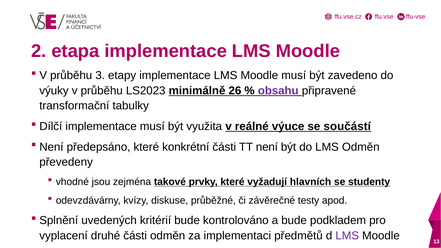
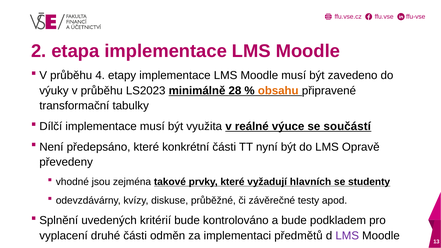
3: 3 -> 4
26: 26 -> 28
obsahu colour: purple -> orange
TT není: není -> nyní
LMS Odměn: Odměn -> Opravě
